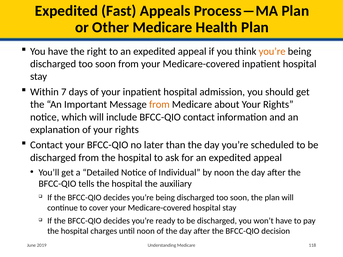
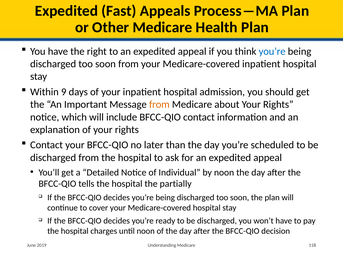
you’re at (272, 51) colour: orange -> blue
7: 7 -> 9
auxiliary: auxiliary -> partially
